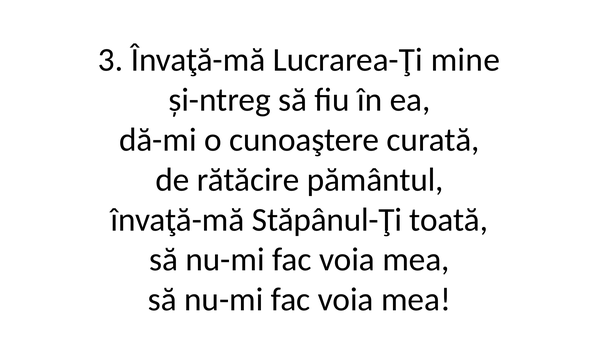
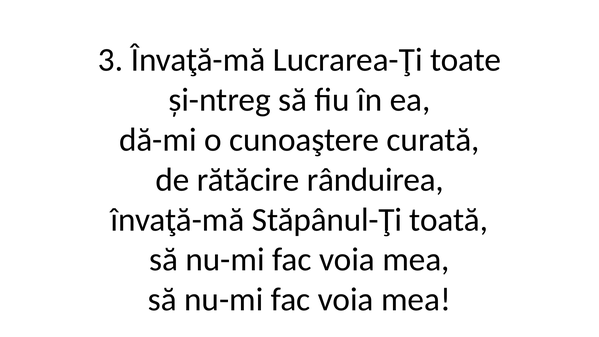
mine: mine -> toate
pământul: pământul -> rânduirea
